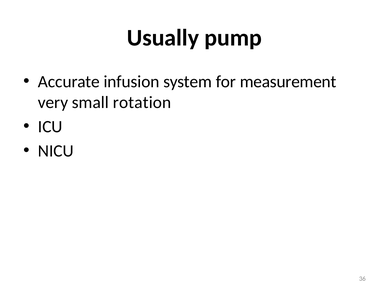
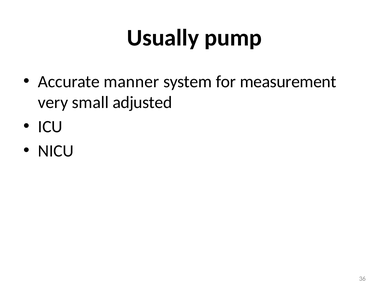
infusion: infusion -> manner
rotation: rotation -> adjusted
